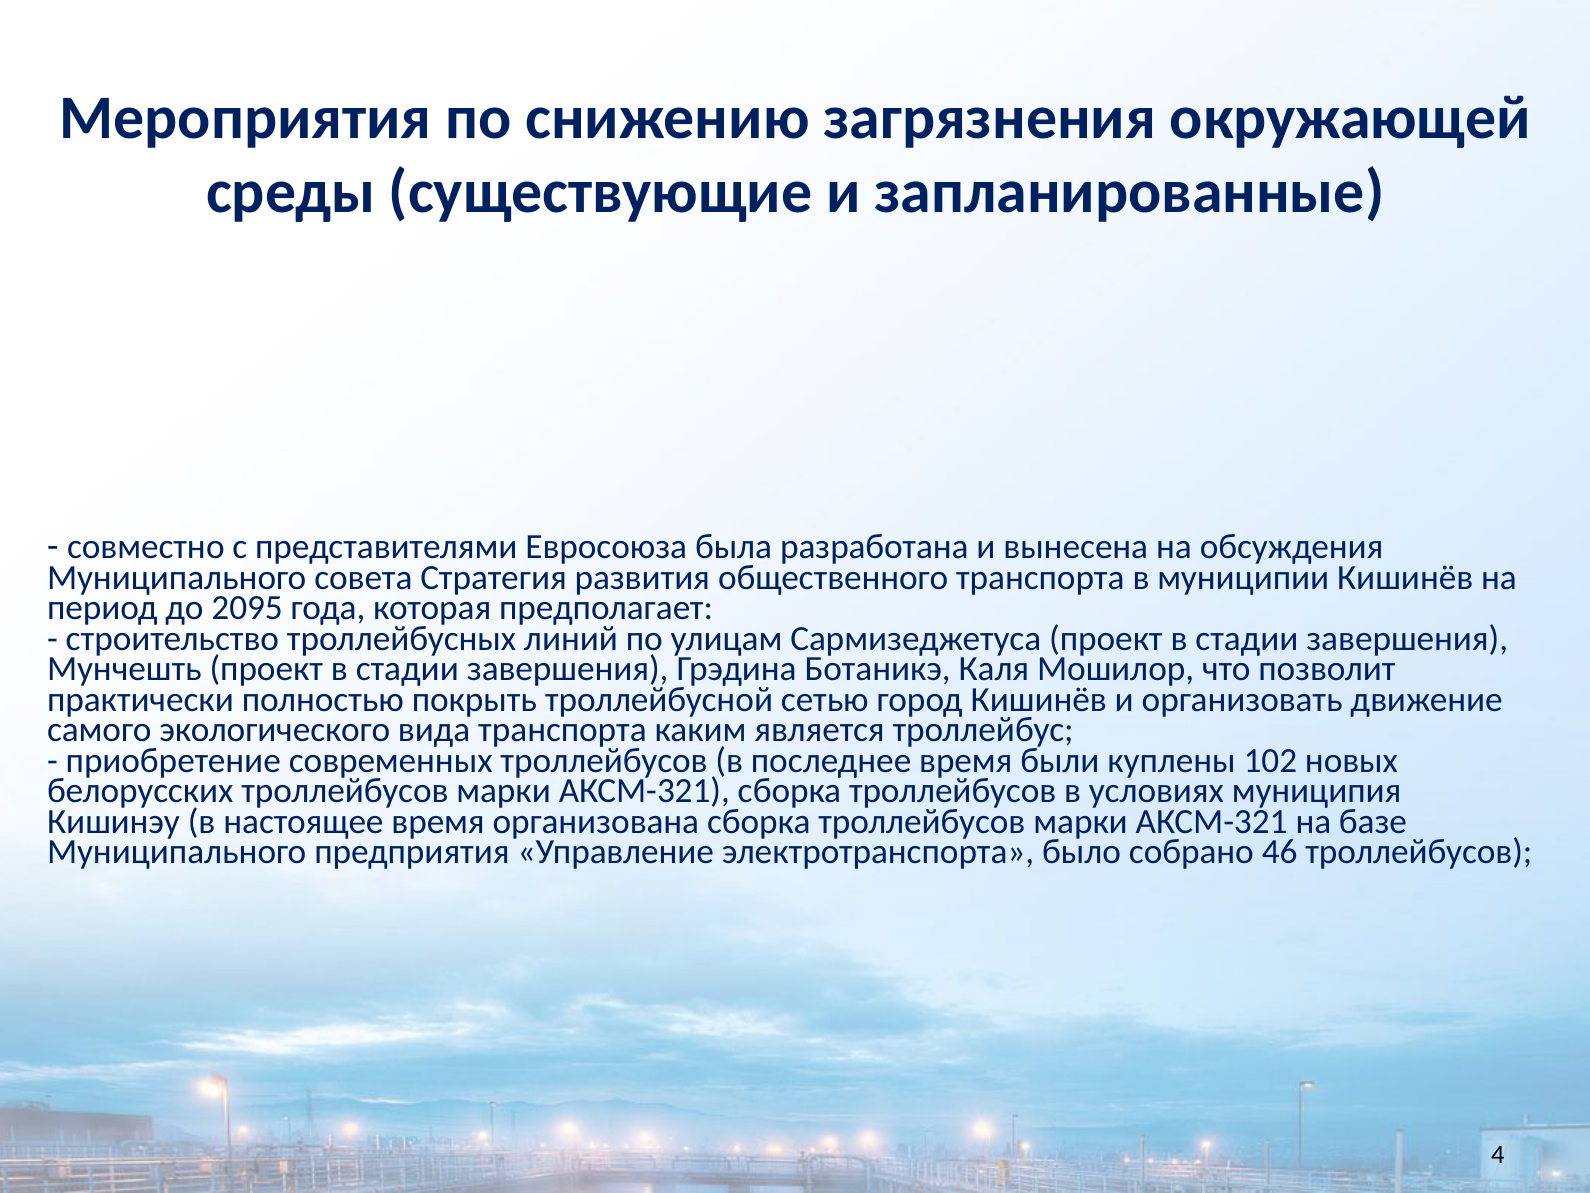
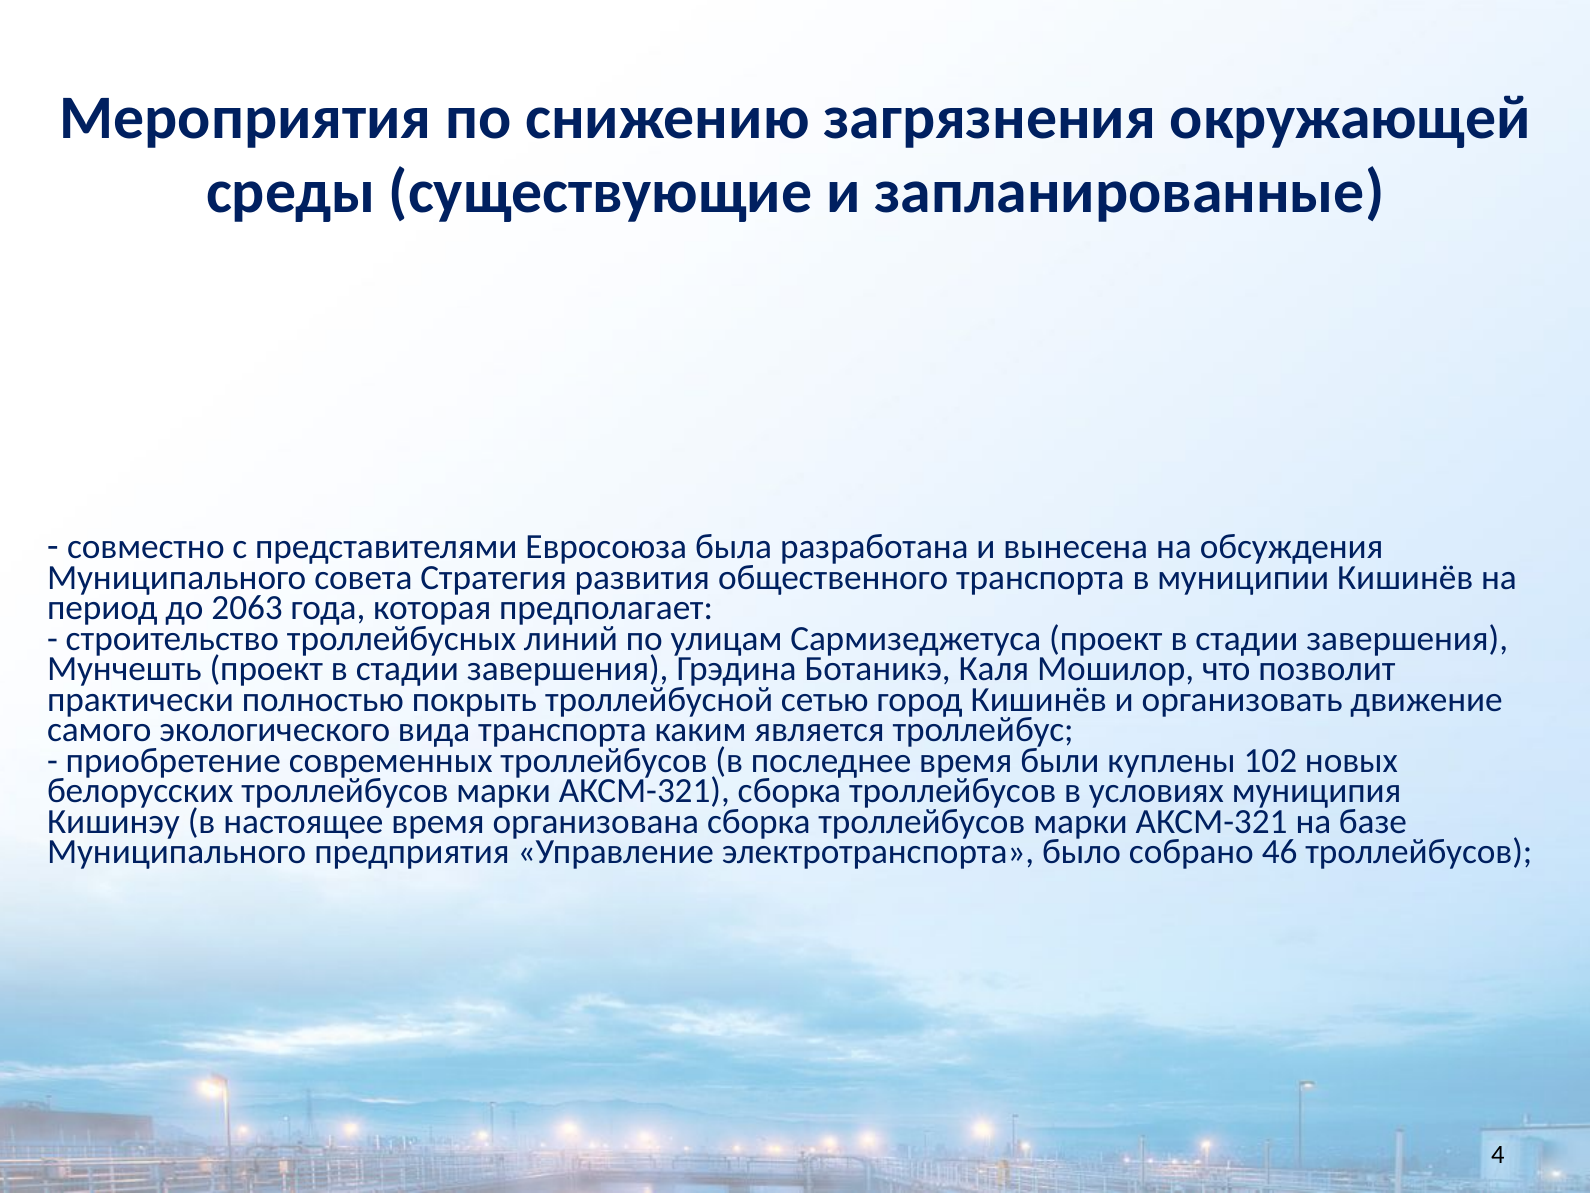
2095: 2095 -> 2063
